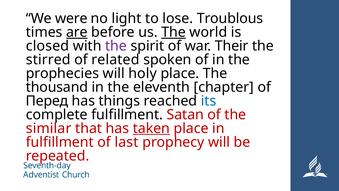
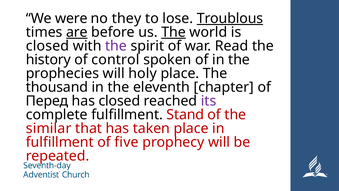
light: light -> they
Troublous underline: none -> present
Their: Their -> Read
stirred: stirred -> history
related: related -> control
has things: things -> closed
its colour: blue -> purple
Satan: Satan -> Stand
taken underline: present -> none
last: last -> five
